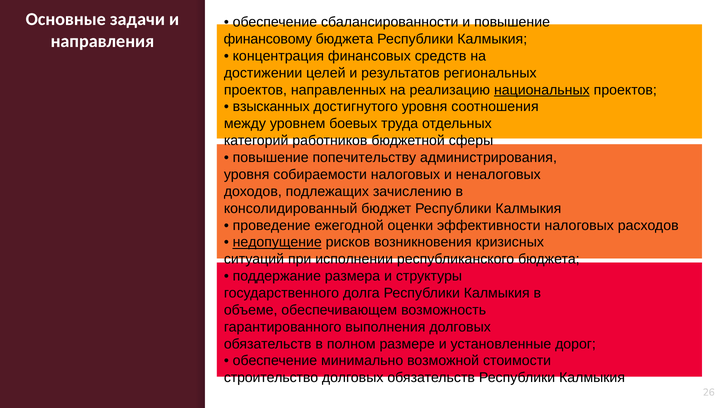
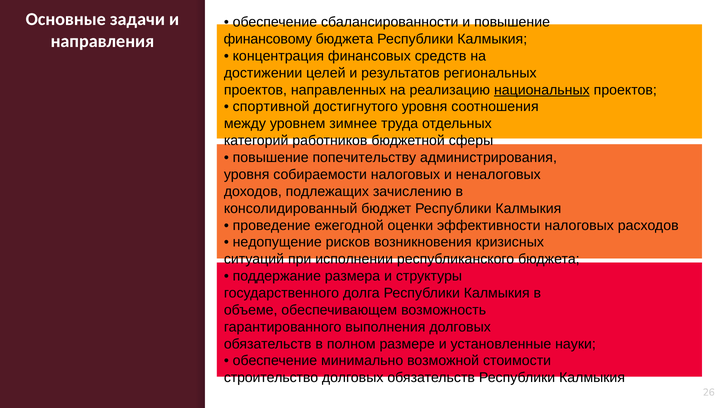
взысканных: взысканных -> спортивной
боевых: боевых -> зимнее
недопущение underline: present -> none
дорог: дорог -> науки
